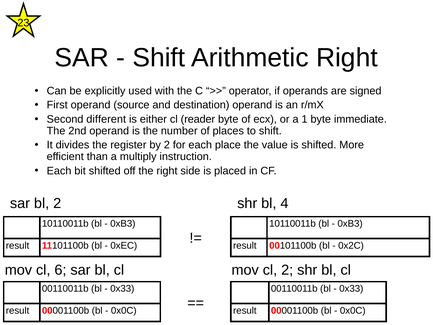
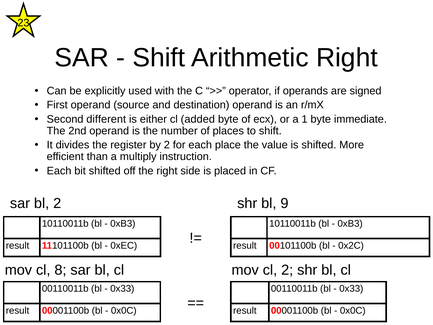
reader: reader -> added
4: 4 -> 9
6: 6 -> 8
